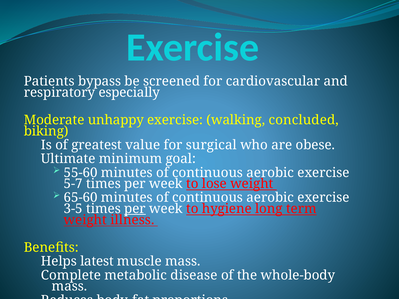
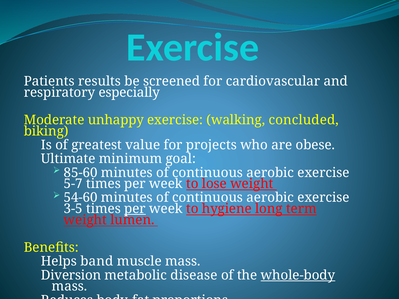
bypass: bypass -> results
surgical: surgical -> projects
55-60: 55-60 -> 85-60
65-60: 65-60 -> 54-60
illness: illness -> lumen
latest: latest -> band
Complete: Complete -> Diversion
whole-body underline: none -> present
